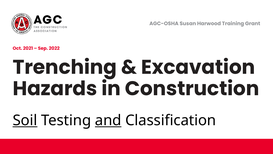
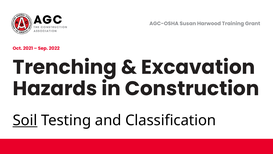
and underline: present -> none
